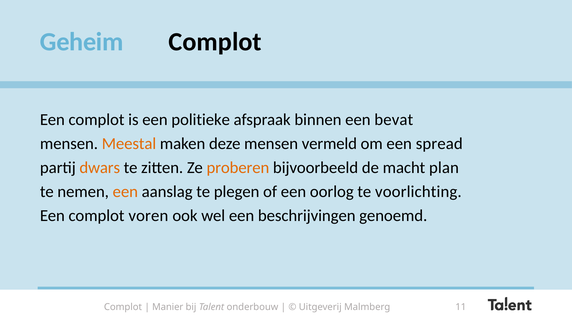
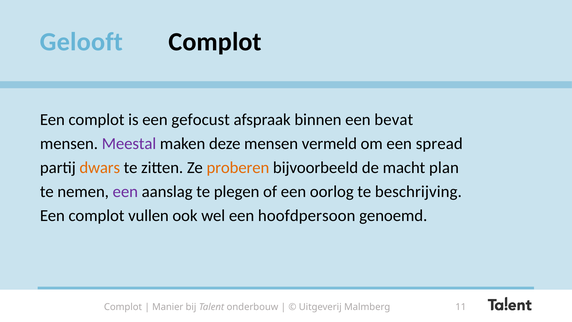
Geheim: Geheim -> Gelooft
politieke: politieke -> gefocust
Meestal colour: orange -> purple
een at (125, 191) colour: orange -> purple
voorlichting: voorlichting -> beschrijving
voren: voren -> vullen
beschrijvingen: beschrijvingen -> hoofdpersoon
